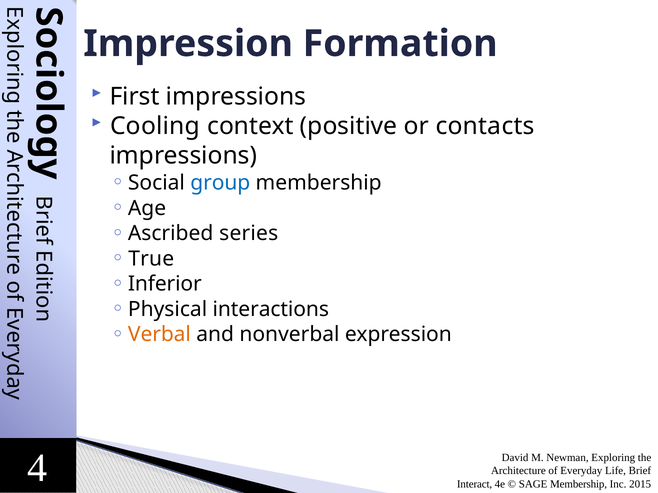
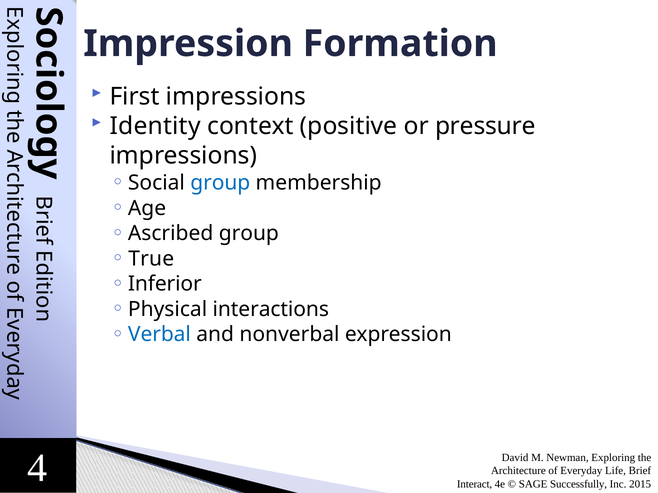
Cooling: Cooling -> Identity
contacts: contacts -> pressure
Ascribed series: series -> group
Verbal colour: orange -> blue
SAGE Membership: Membership -> Successfully
